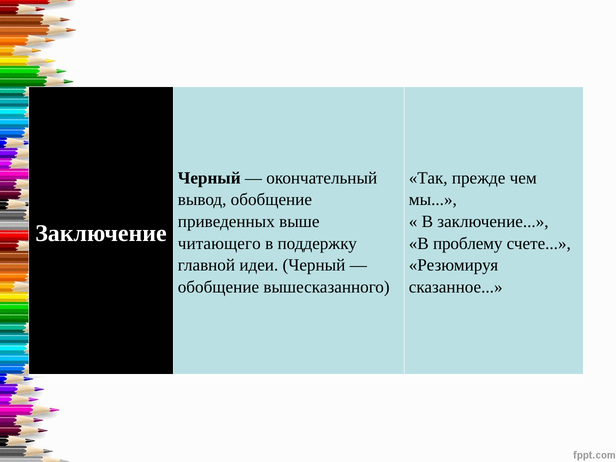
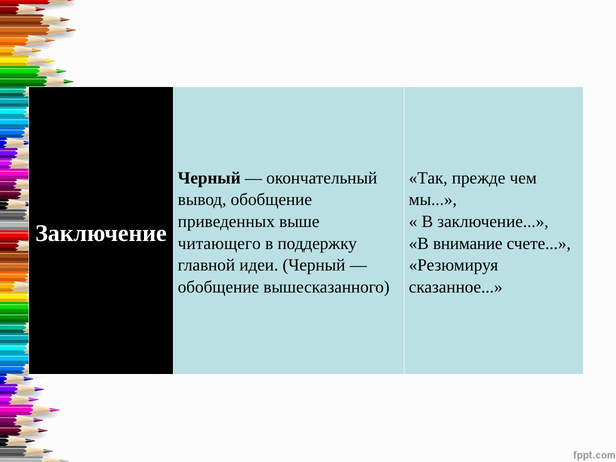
проблему: проблему -> внимание
